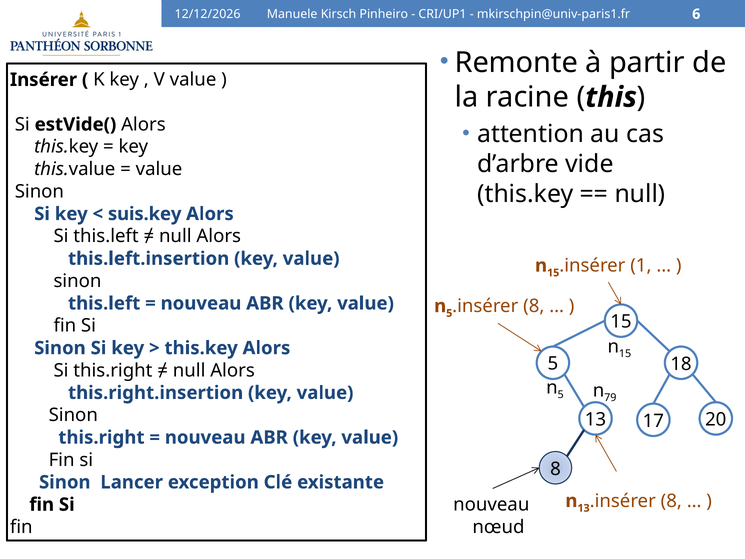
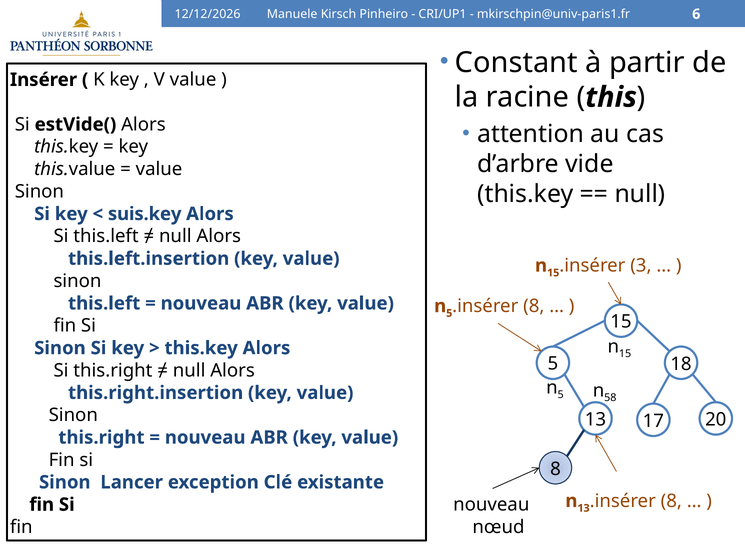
Remonte: Remonte -> Constant
1: 1 -> 3
79: 79 -> 58
